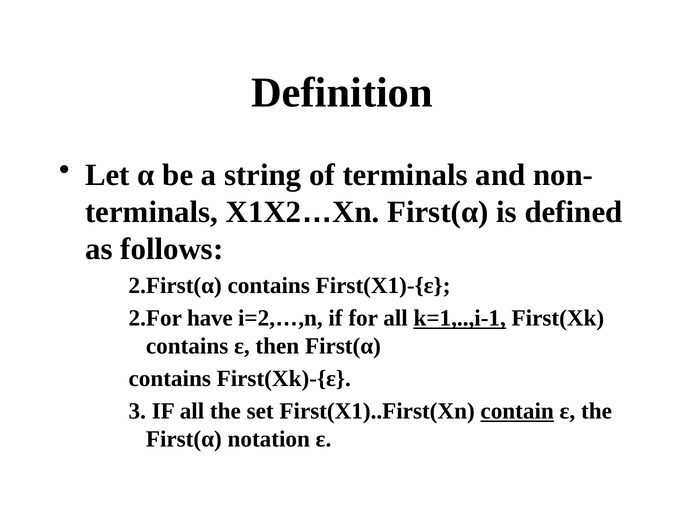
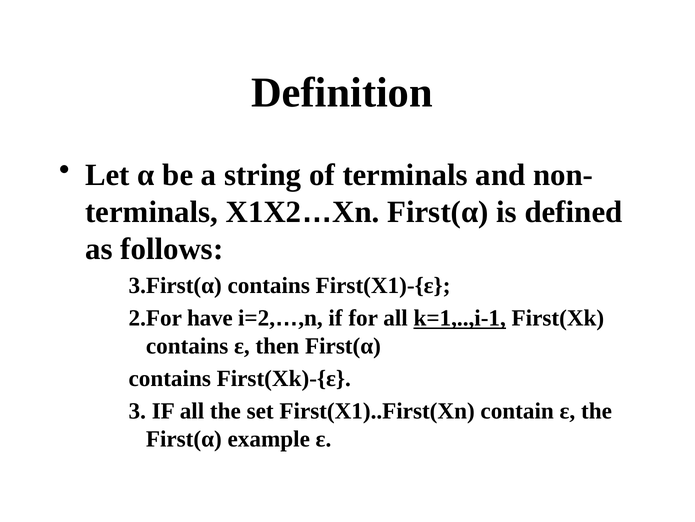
2.First(α: 2.First(α -> 3.First(α
contain underline: present -> none
notation: notation -> example
